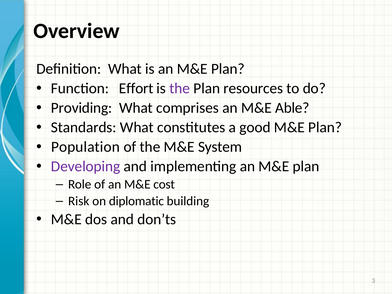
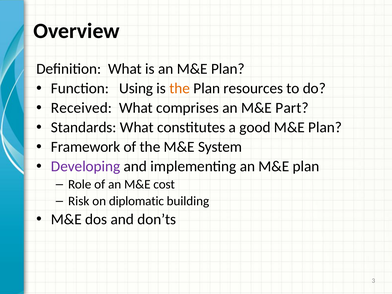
Effort: Effort -> Using
the at (180, 88) colour: purple -> orange
Providing: Providing -> Received
Able: Able -> Part
Population: Population -> Framework
